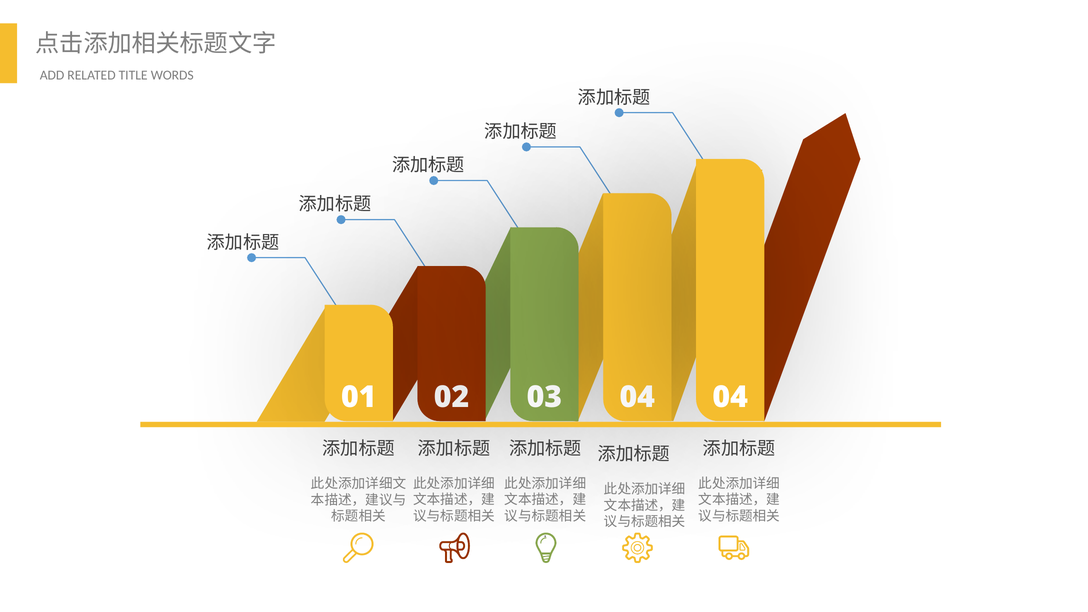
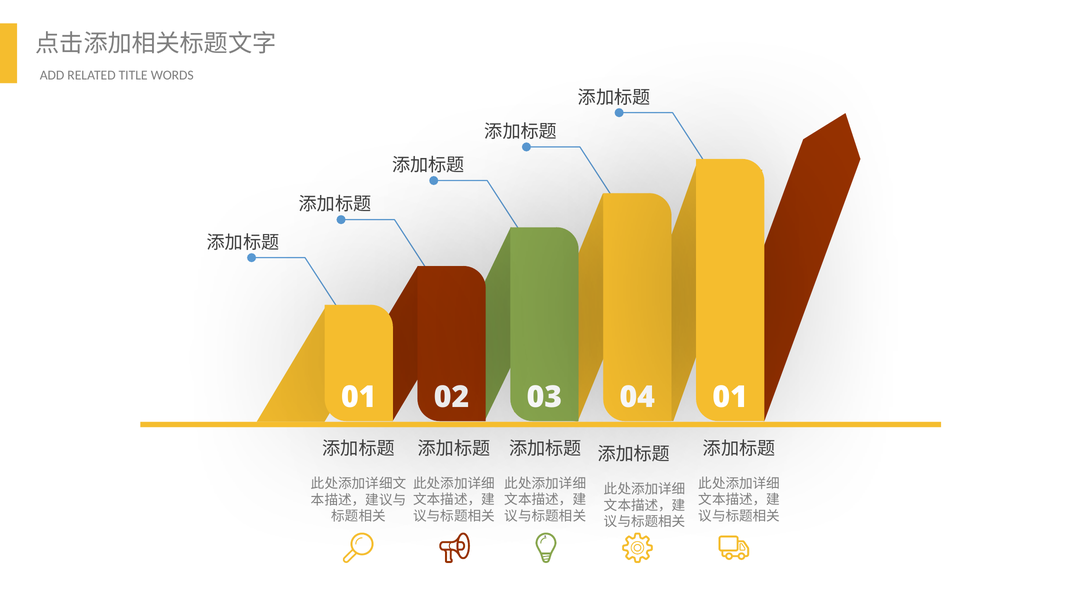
04 at (730, 397): 04 -> 01
